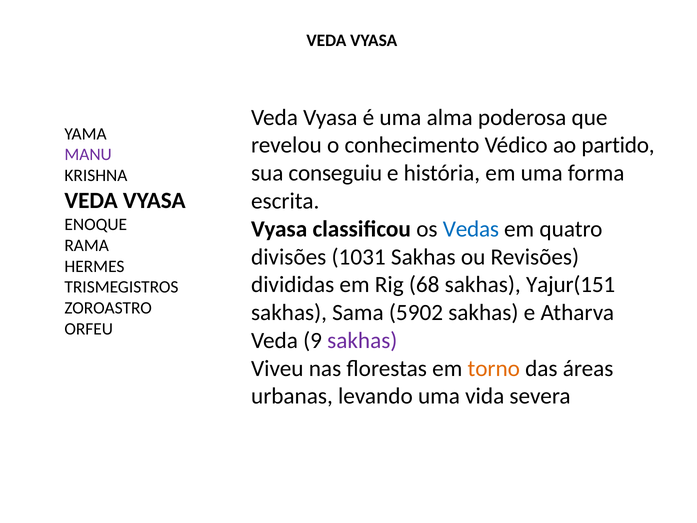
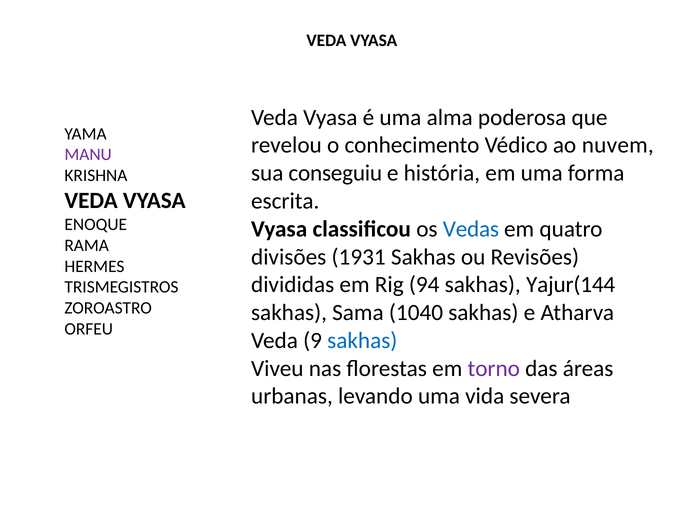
partido: partido -> nuvem
1031: 1031 -> 1931
68: 68 -> 94
Yajur(151: Yajur(151 -> Yajur(144
5902: 5902 -> 1040
sakhas at (362, 340) colour: purple -> blue
torno colour: orange -> purple
